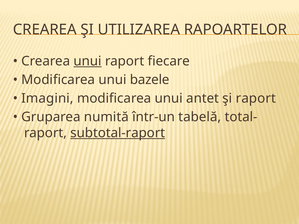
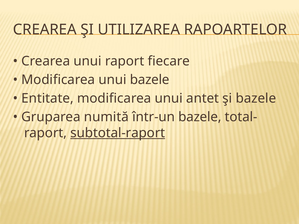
unui at (88, 61) underline: present -> none
Imagini: Imagini -> Entitate
şi raport: raport -> bazele
într-un tabelă: tabelă -> bazele
